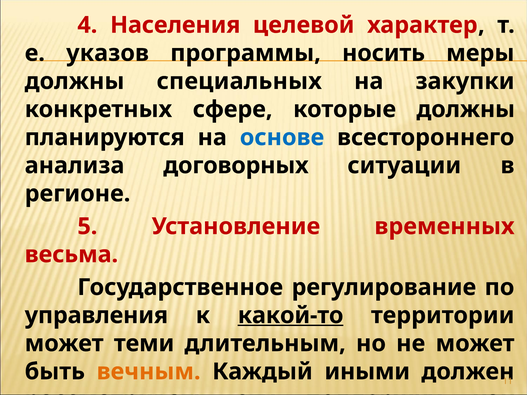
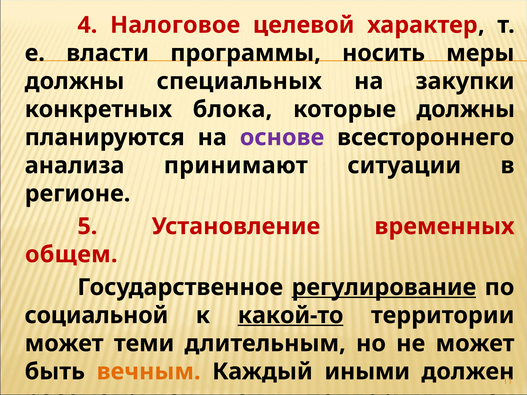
Населения: Населения -> Налоговое
указов: указов -> власти
сфере: сфере -> блока
основе colour: blue -> purple
договорных: договорных -> принимают
весьма: весьма -> общем
регулирование underline: none -> present
управления: управления -> социальной
